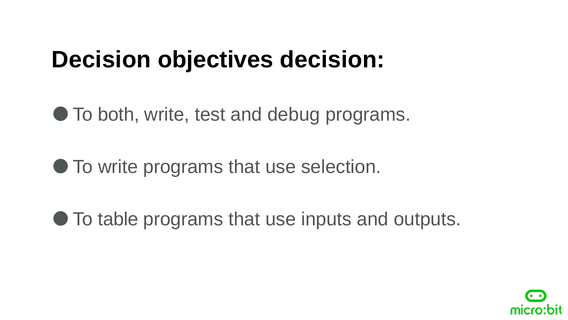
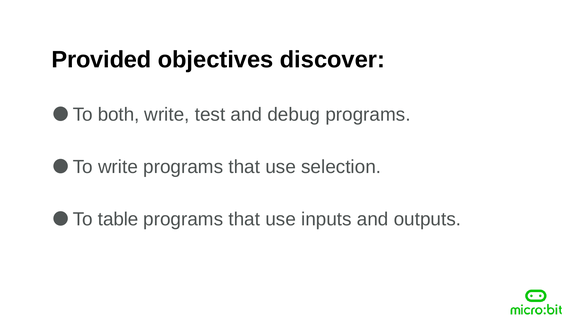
Decision at (101, 60): Decision -> Provided
objectives decision: decision -> discover
